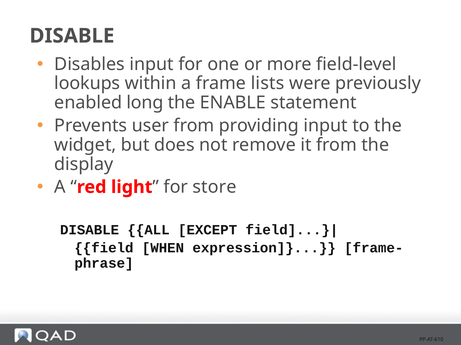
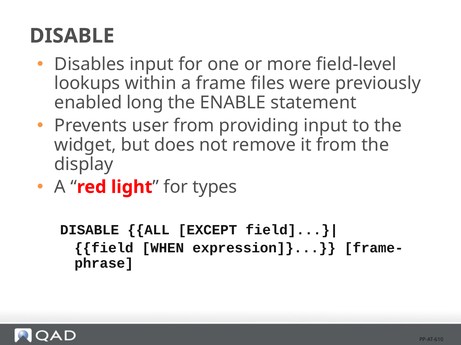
lists: lists -> files
store: store -> types
